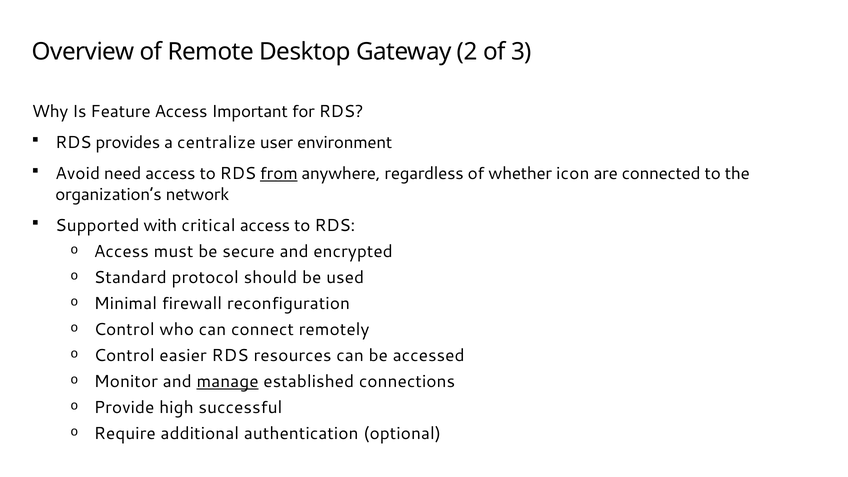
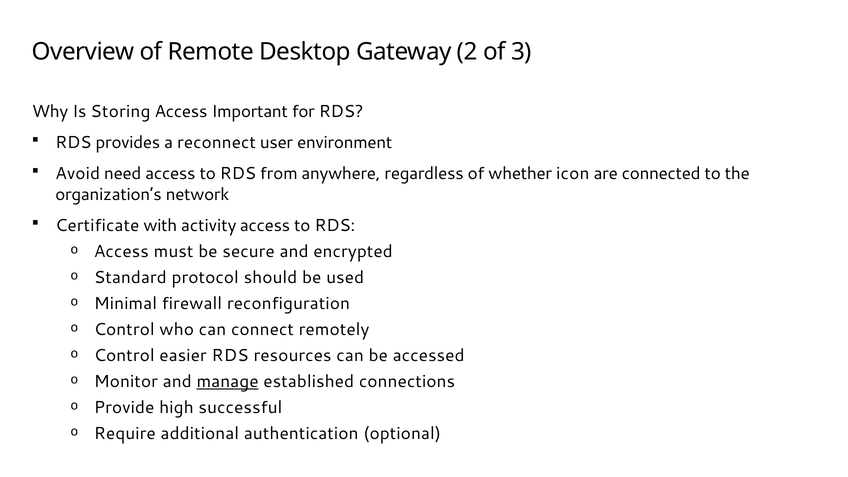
Feature: Feature -> Storing
centralize: centralize -> reconnect
from underline: present -> none
Supported: Supported -> Certificate
critical: critical -> activity
